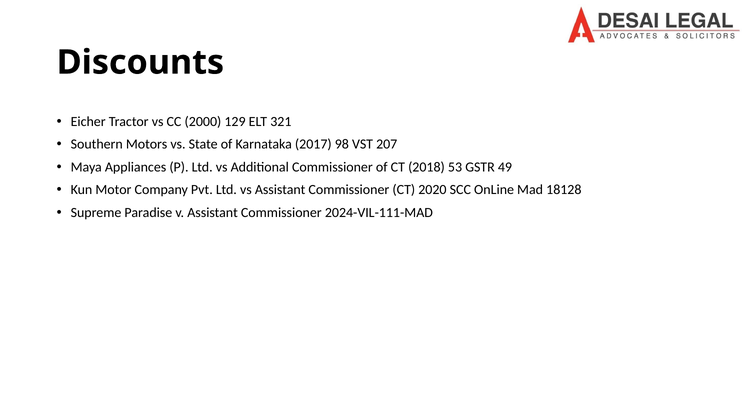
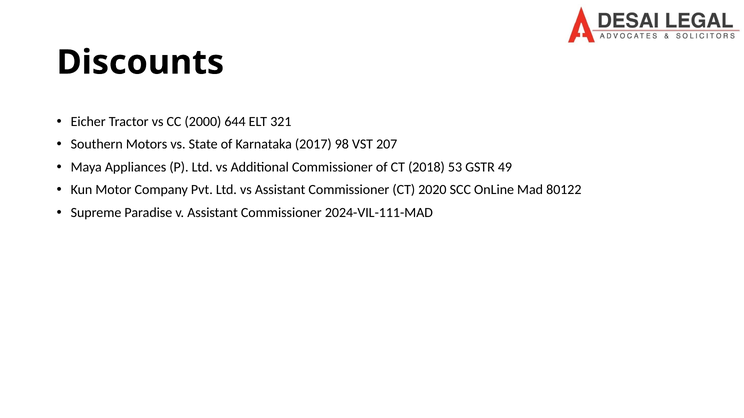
129: 129 -> 644
18128: 18128 -> 80122
